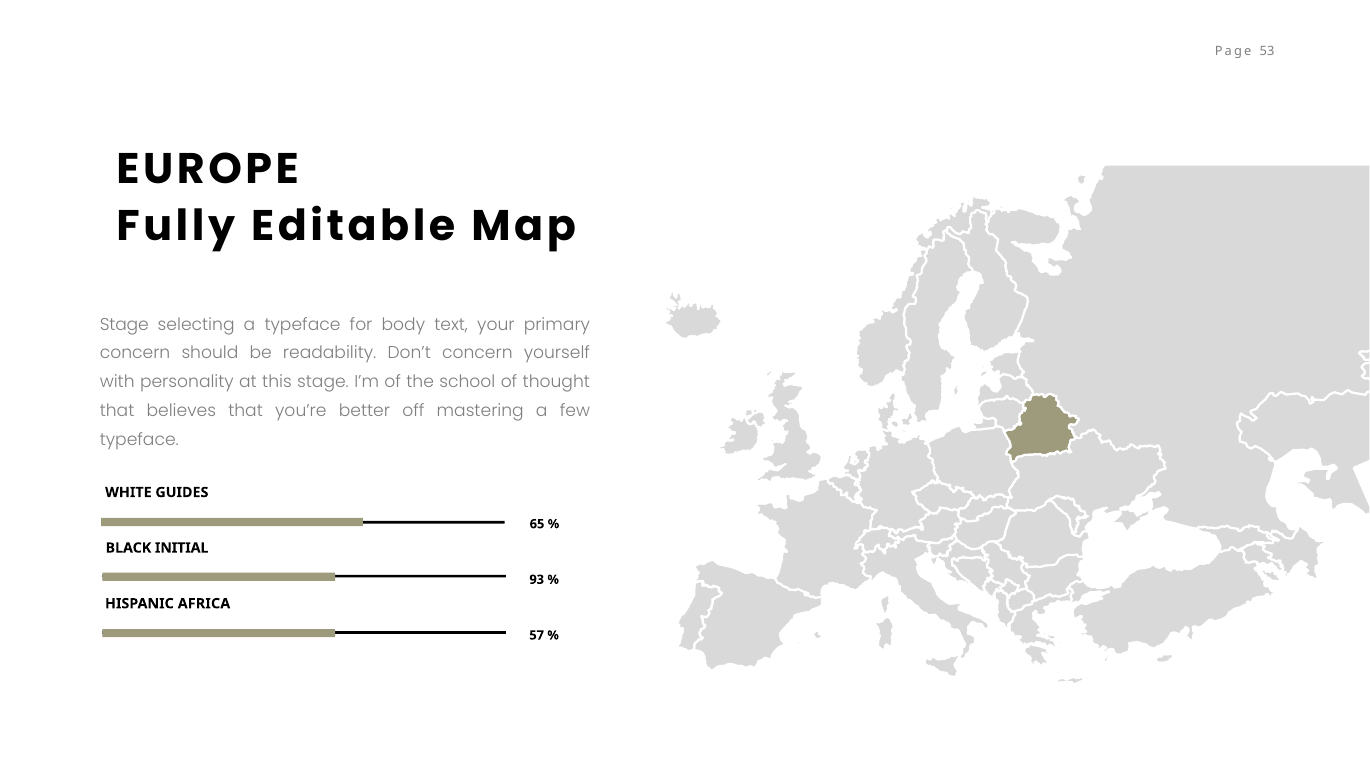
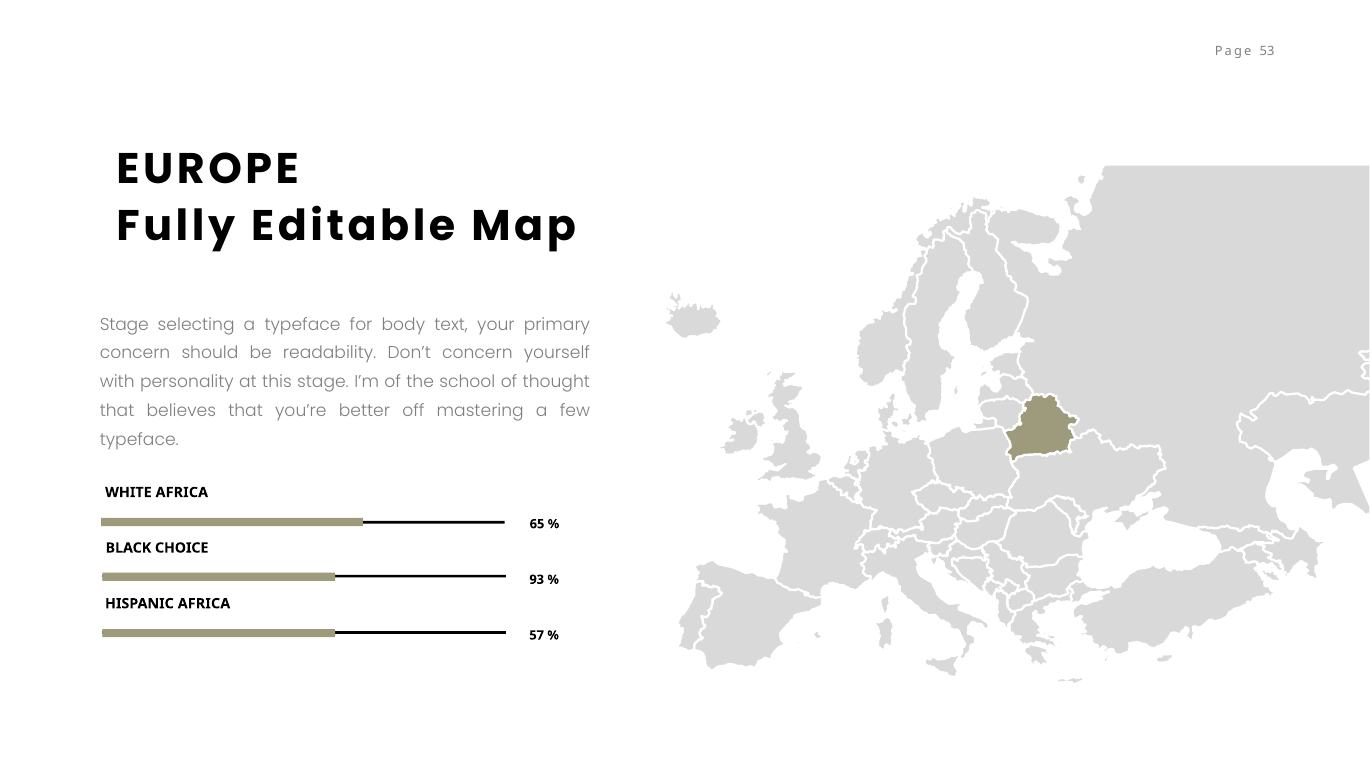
WHITE GUIDES: GUIDES -> AFRICA
INITIAL: INITIAL -> CHOICE
